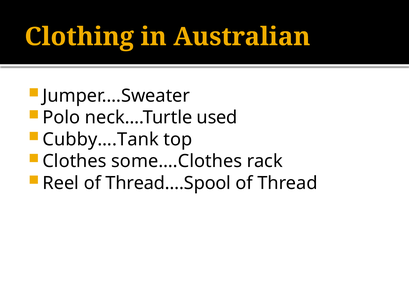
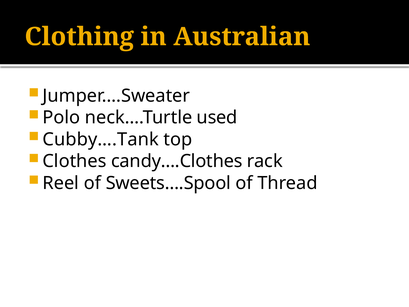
some….Clothes: some….Clothes -> candy….Clothes
Thread….Spool: Thread….Spool -> Sweets….Spool
